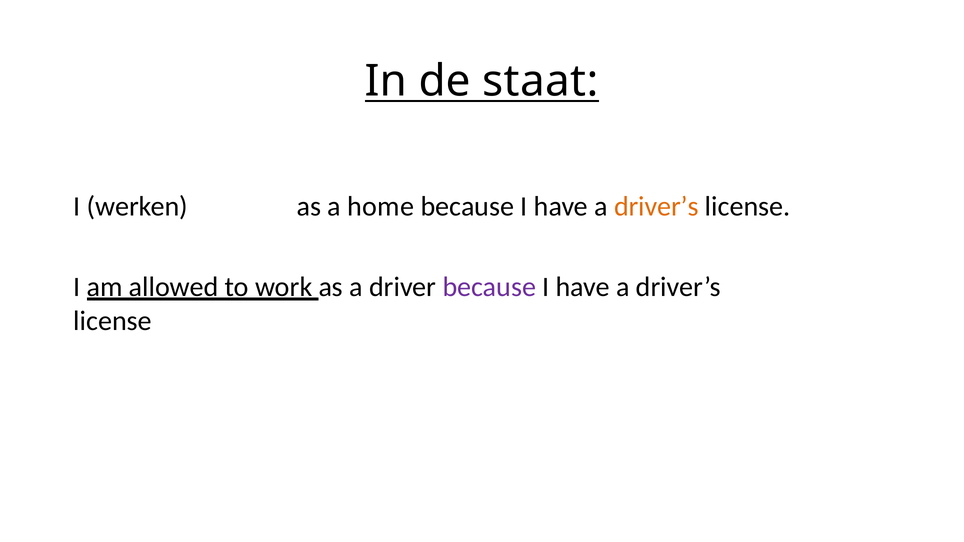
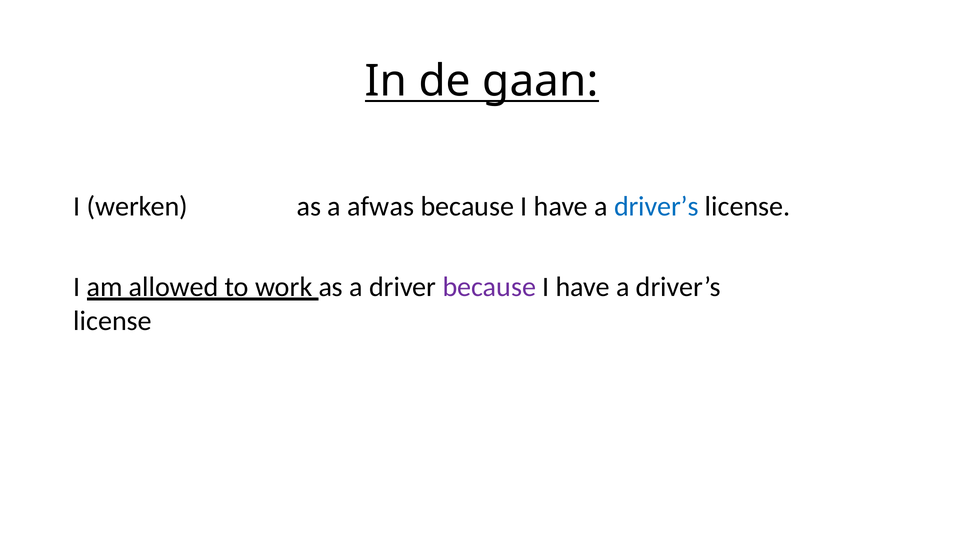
staat: staat -> gaan
home: home -> afwas
driver’s at (656, 207) colour: orange -> blue
